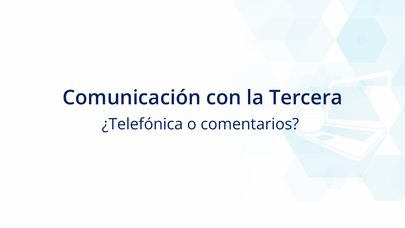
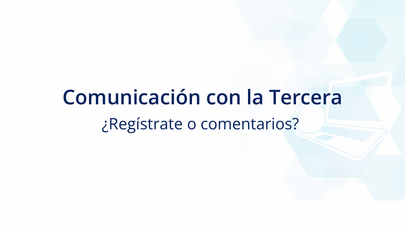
¿Telefónica: ¿Telefónica -> ¿Regístrate
